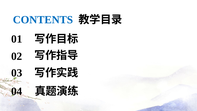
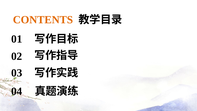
CONTENTS colour: blue -> orange
